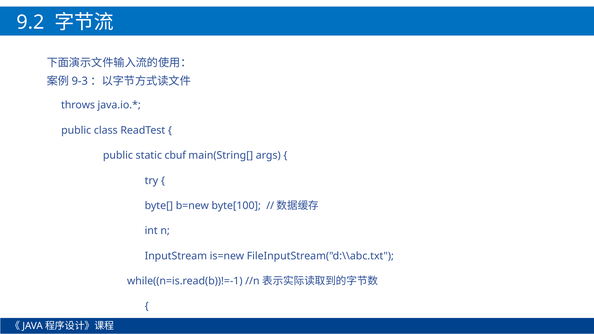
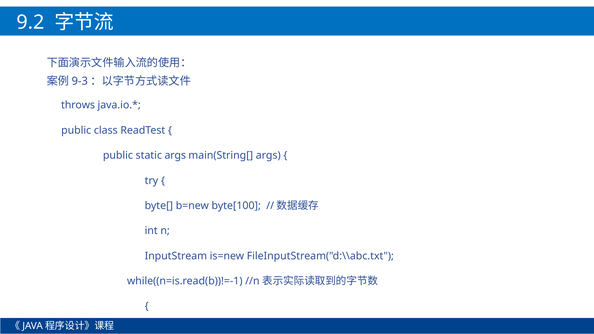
static cbuf: cbuf -> args
